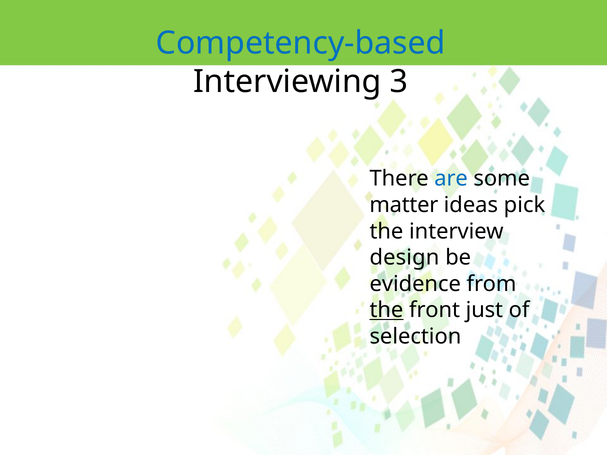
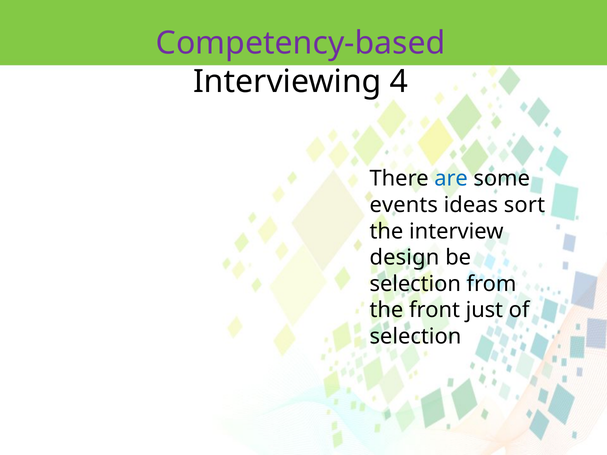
Competency-based colour: blue -> purple
3: 3 -> 4
matter: matter -> events
pick: pick -> sort
evidence at (415, 284): evidence -> selection
the at (386, 310) underline: present -> none
